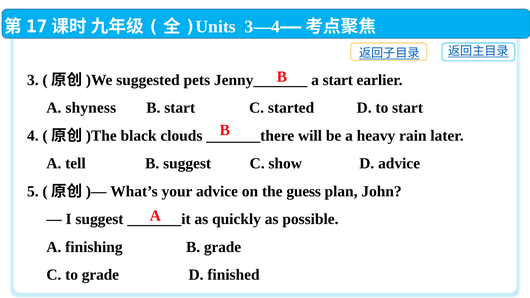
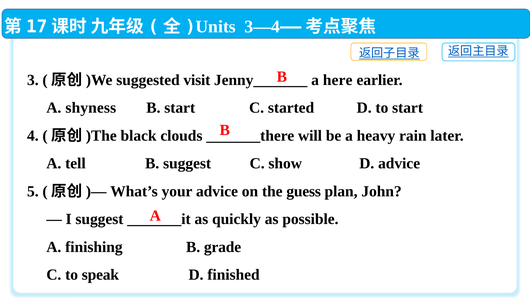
pets: pets -> visit
a start: start -> here
to grade: grade -> speak
